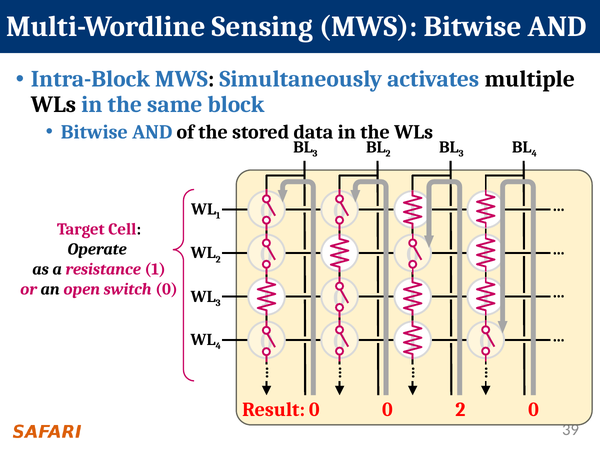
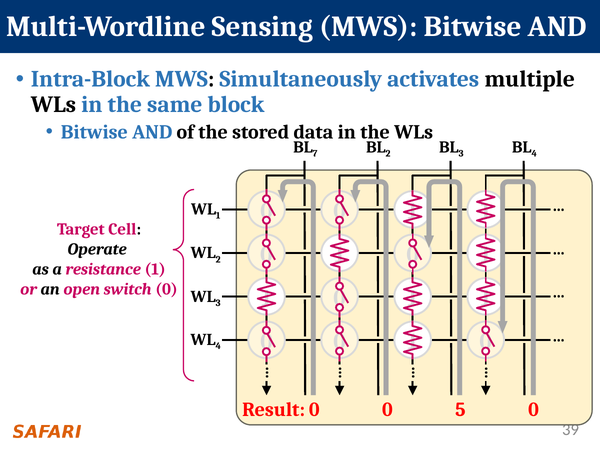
3 at (315, 154): 3 -> 7
0 2: 2 -> 5
